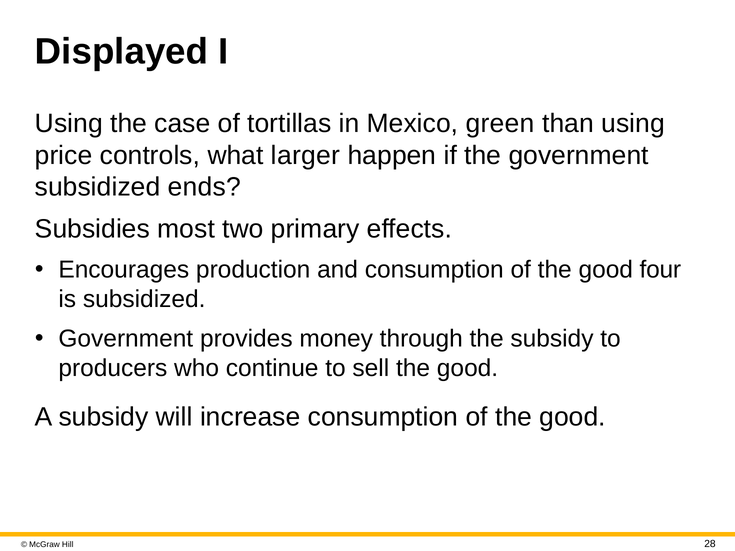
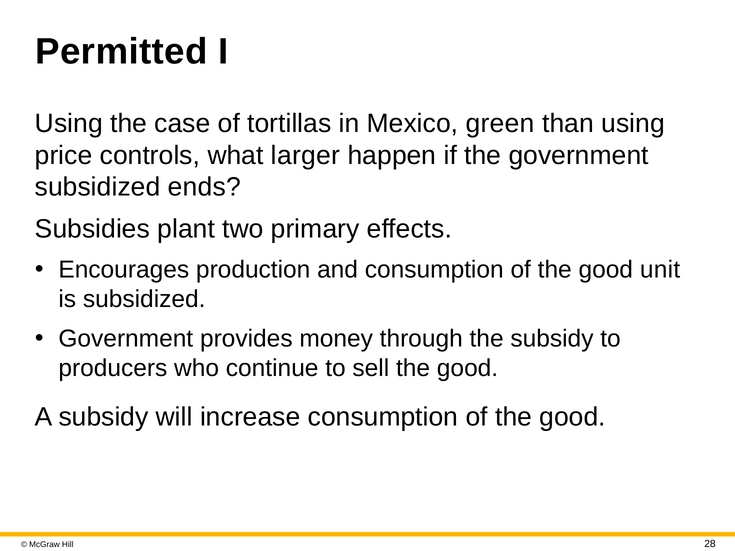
Displayed: Displayed -> Permitted
most: most -> plant
four: four -> unit
